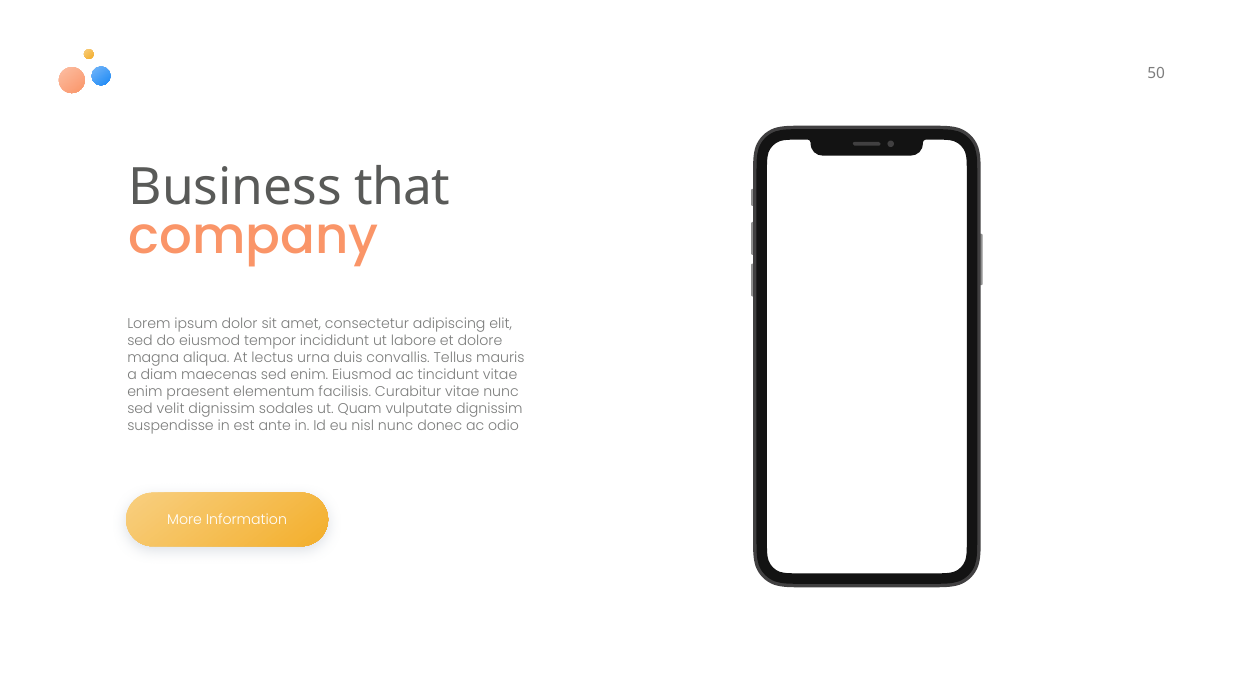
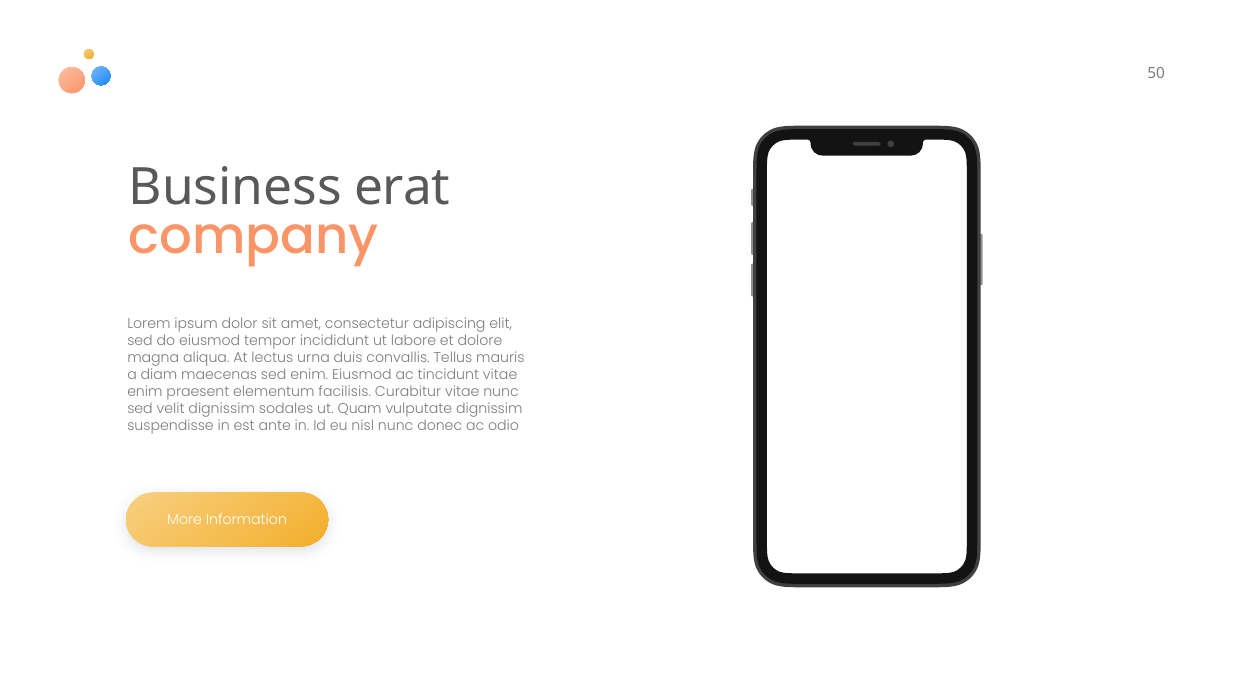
that: that -> erat
